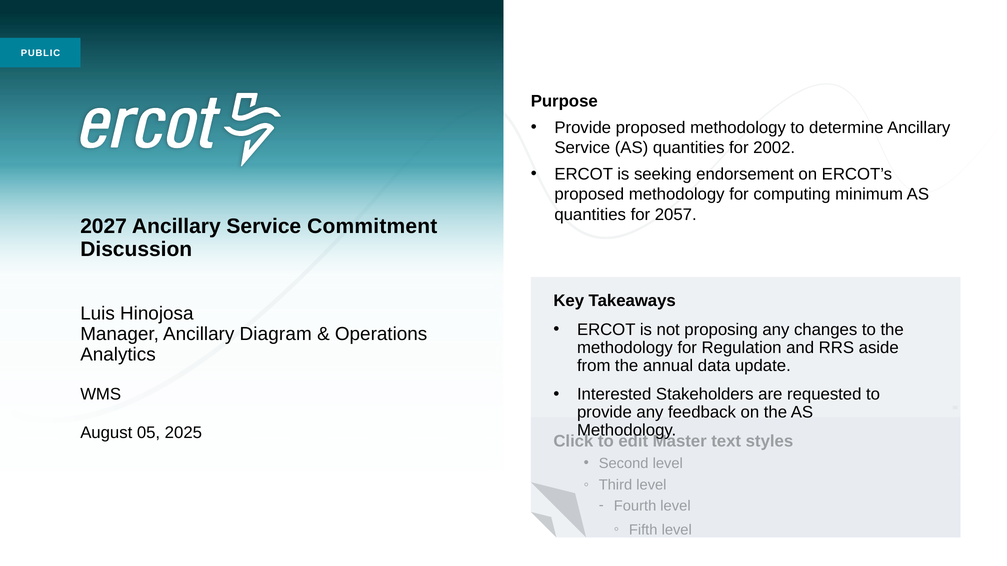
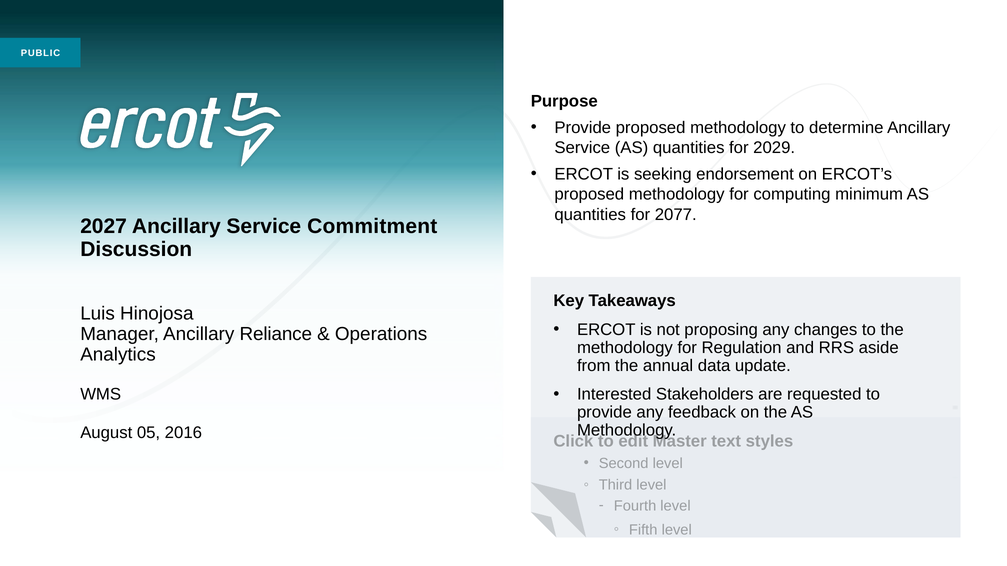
2002: 2002 -> 2029
2057: 2057 -> 2077
Diagram: Diagram -> Reliance
2025: 2025 -> 2016
